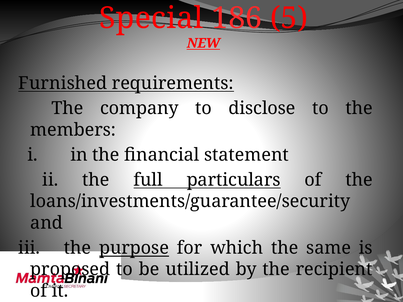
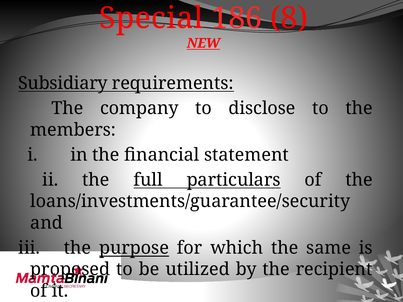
5: 5 -> 8
Furnished: Furnished -> Subsidiary
